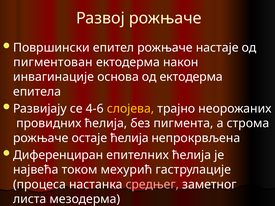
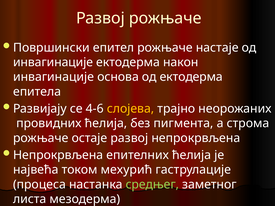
пигментован at (53, 62): пигментован -> инвагинације
остаје ћелија: ћелија -> развој
Диференциран at (58, 155): Диференциран -> Непрокрвљена
средњег colour: pink -> light green
